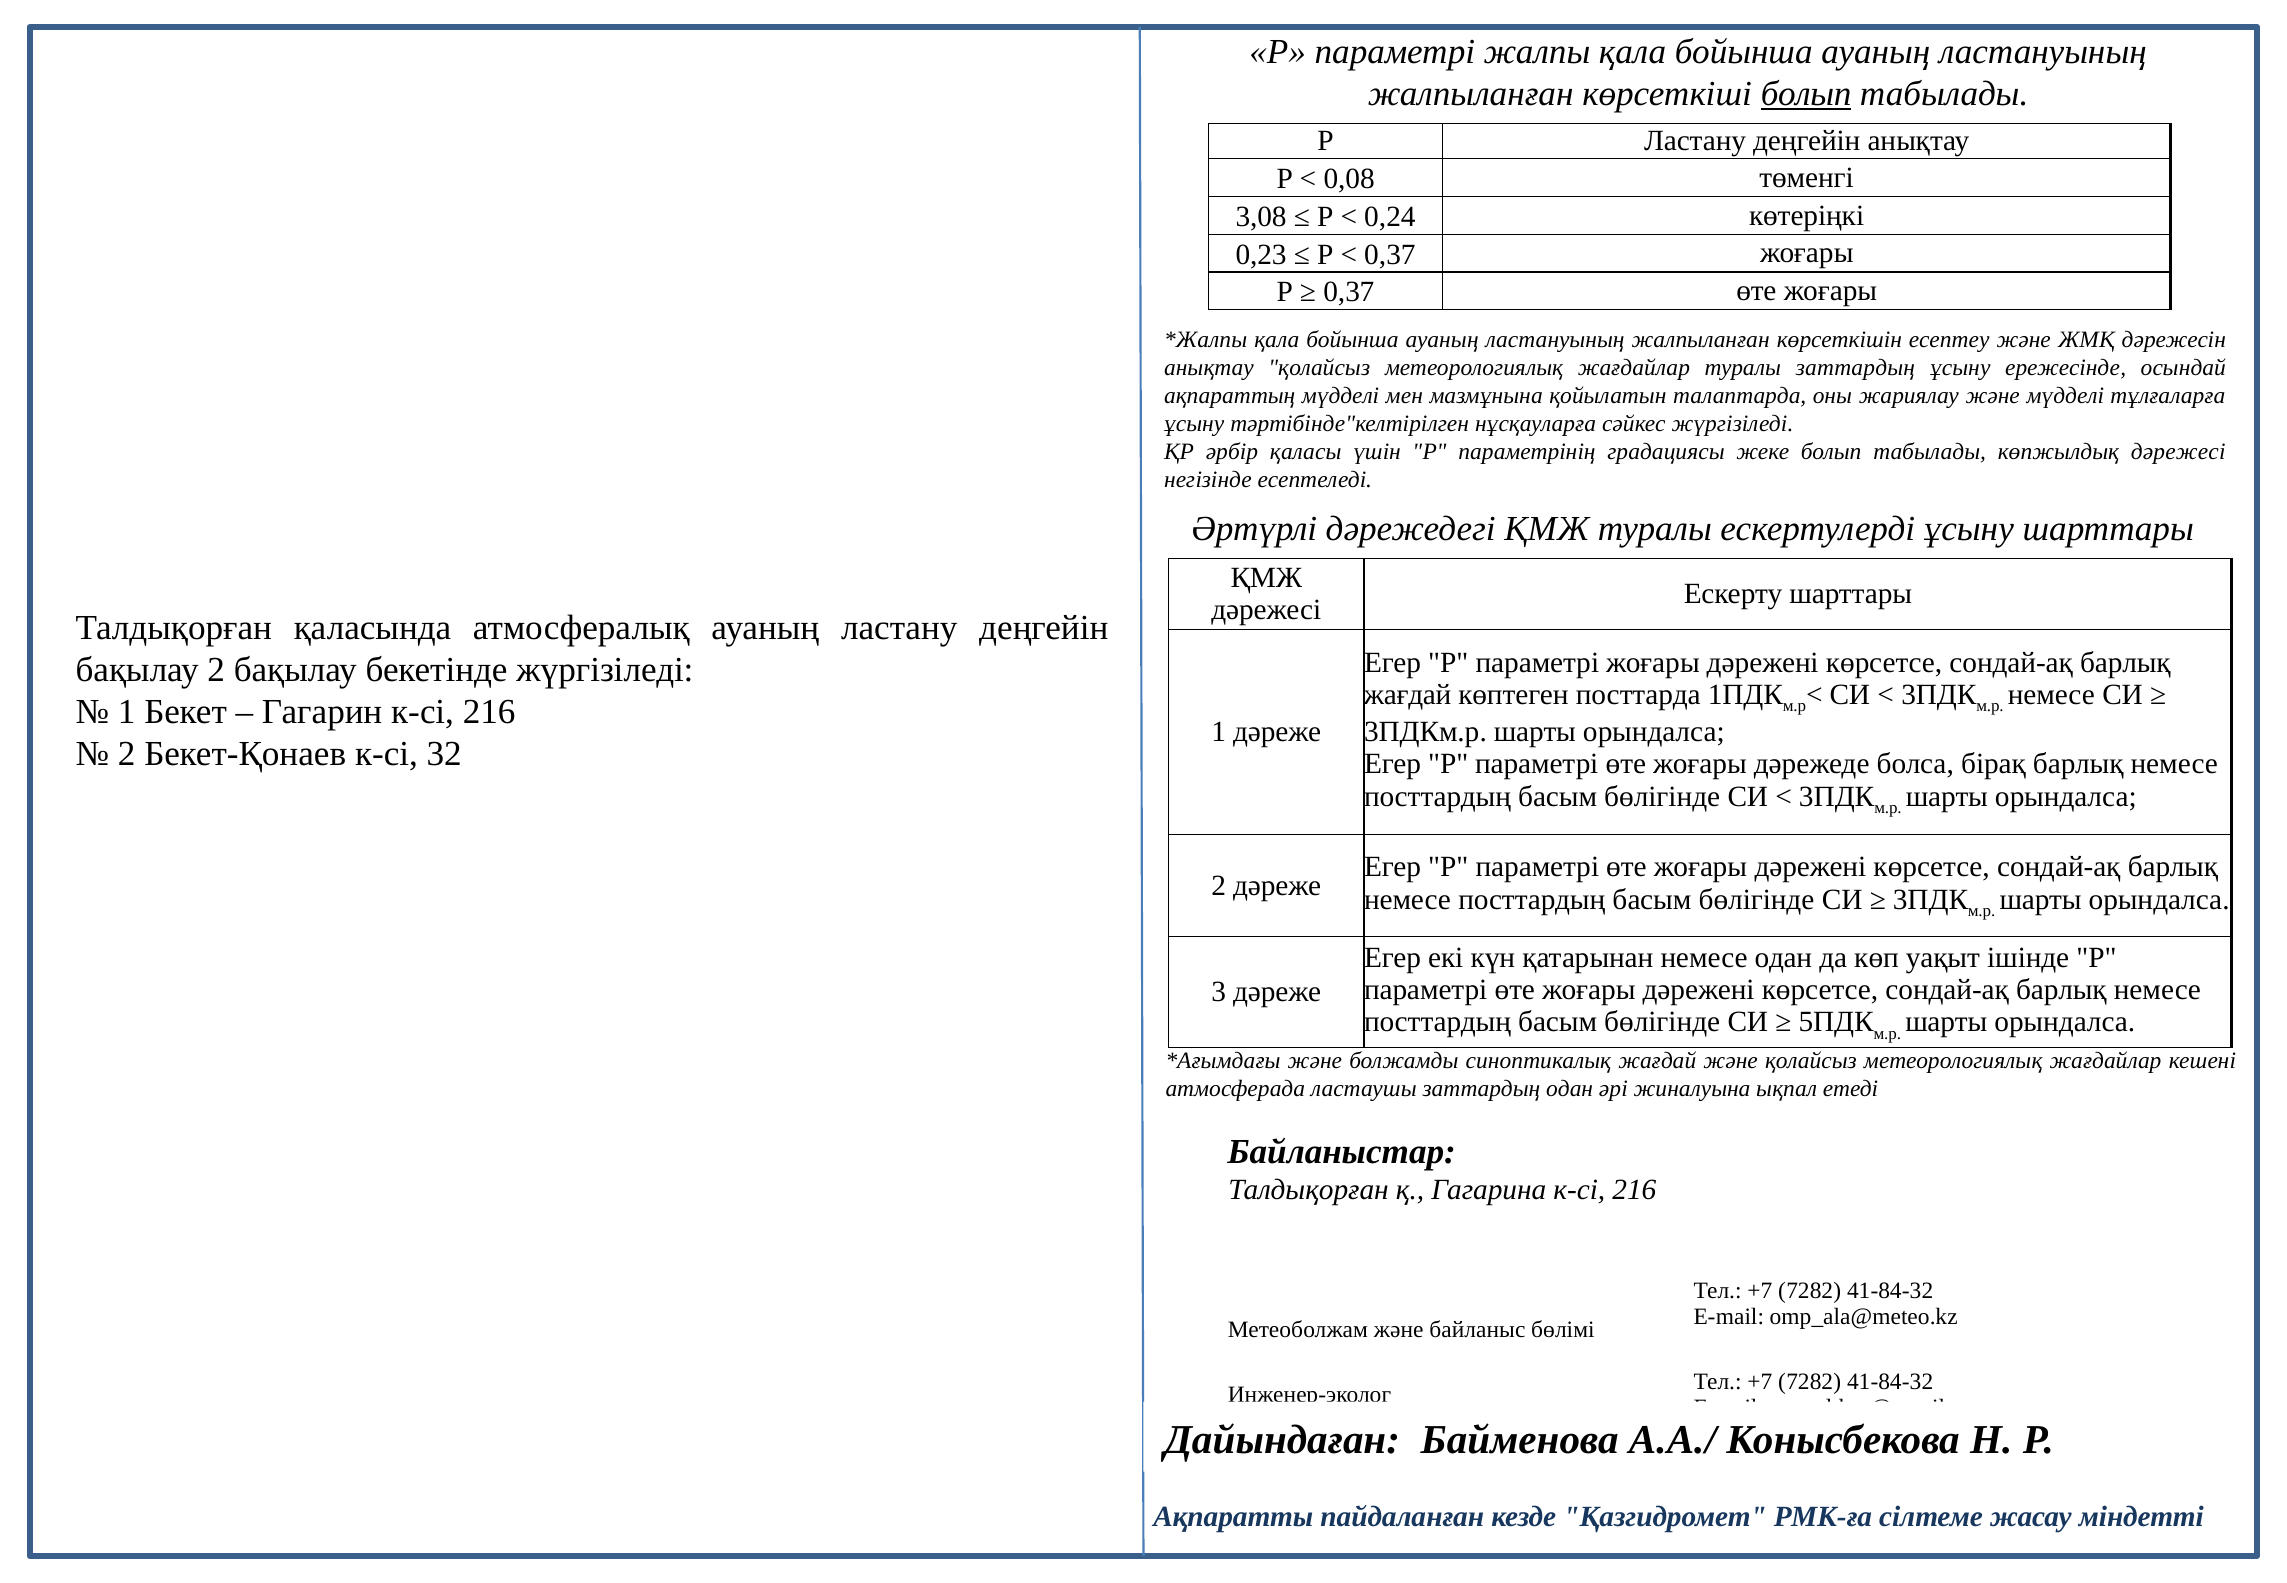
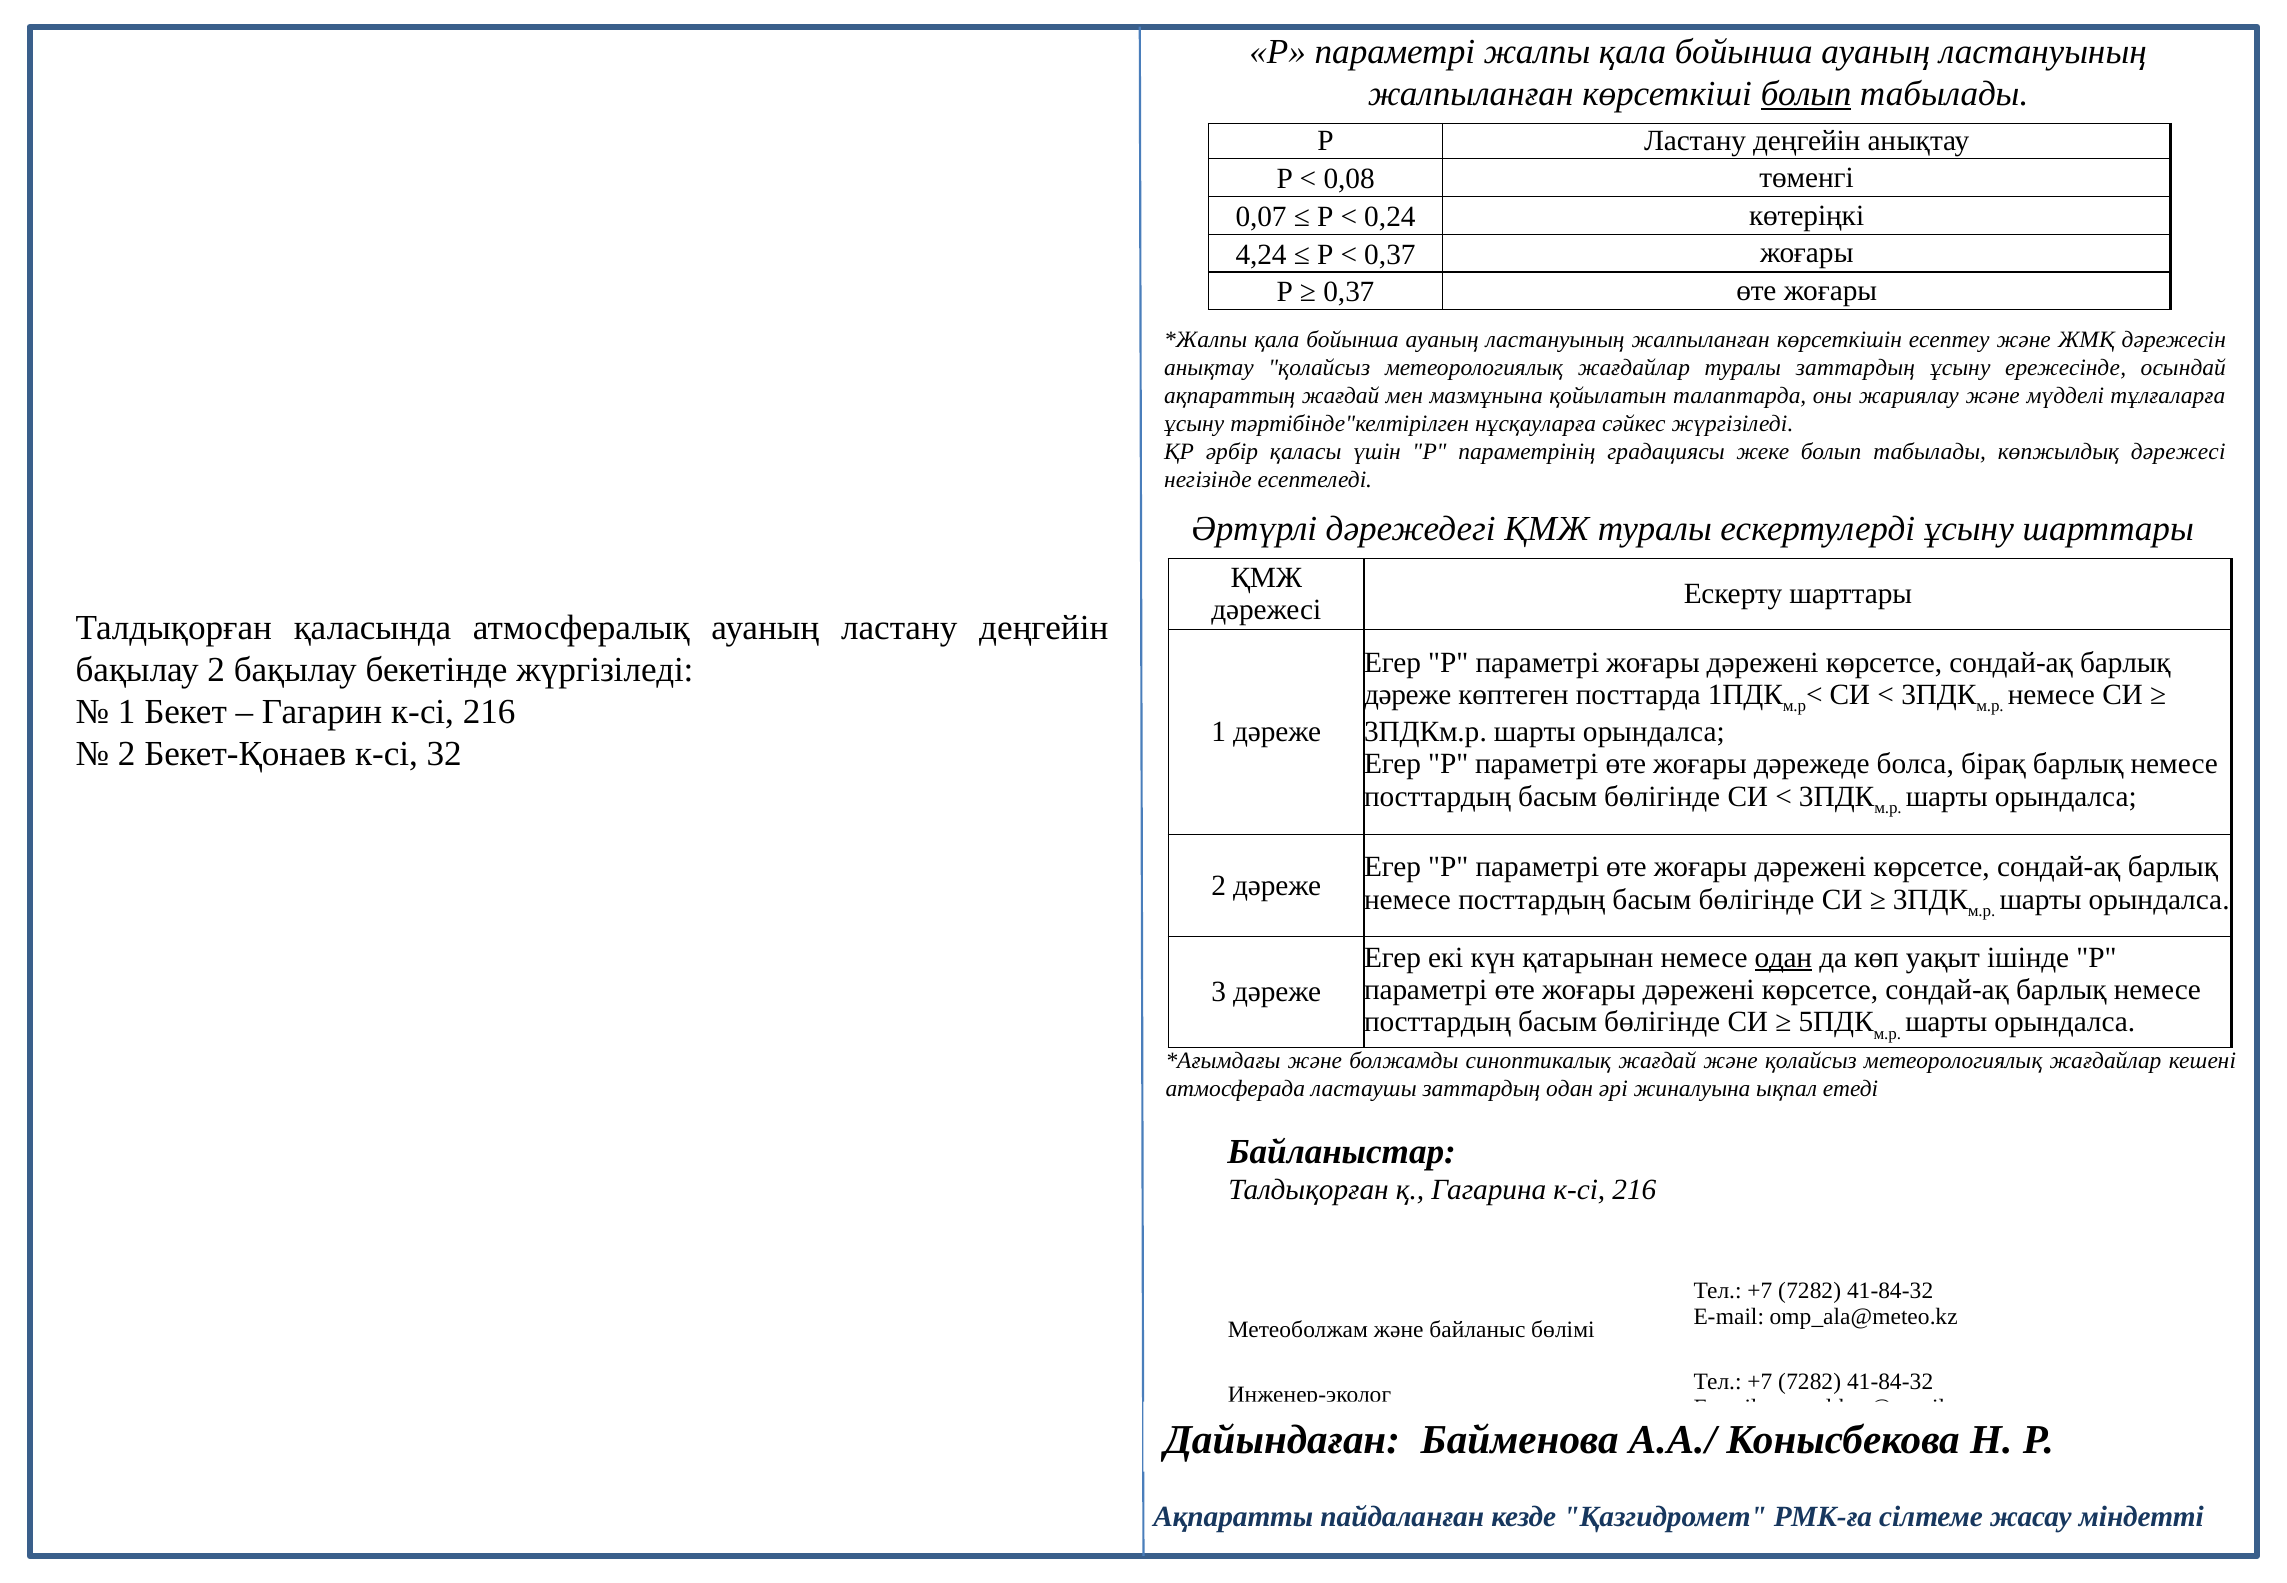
3,08: 3,08 -> 0,07
0,23: 0,23 -> 4,24
ақпараттың мүдделі: мүдделі -> жағдай
жағдай at (1408, 695): жағдай -> дәреже
одан at (1783, 958) underline: none -> present
